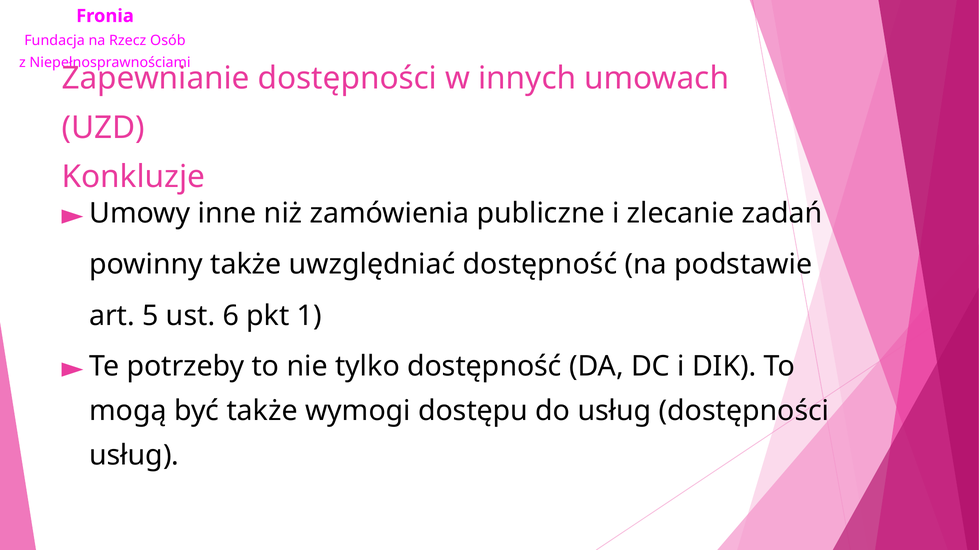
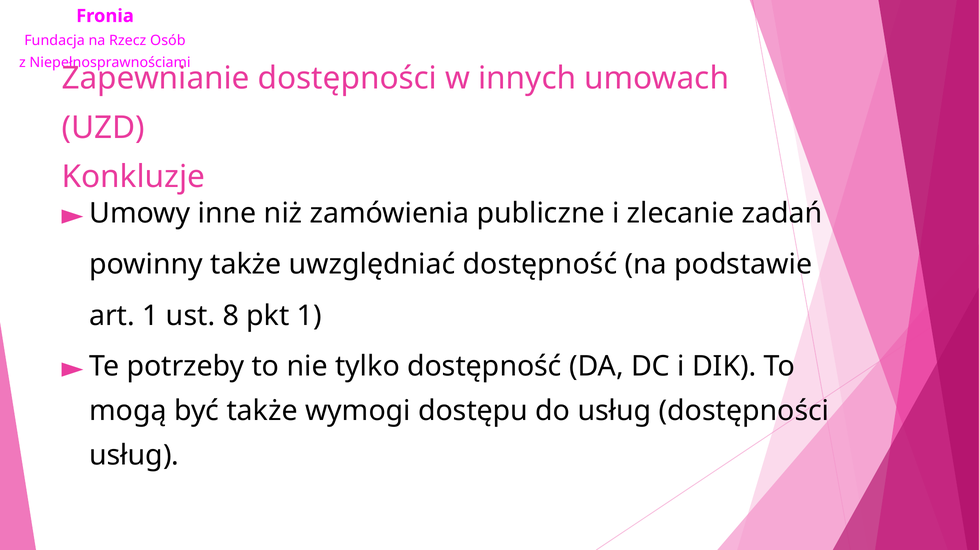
art 5: 5 -> 1
6: 6 -> 8
